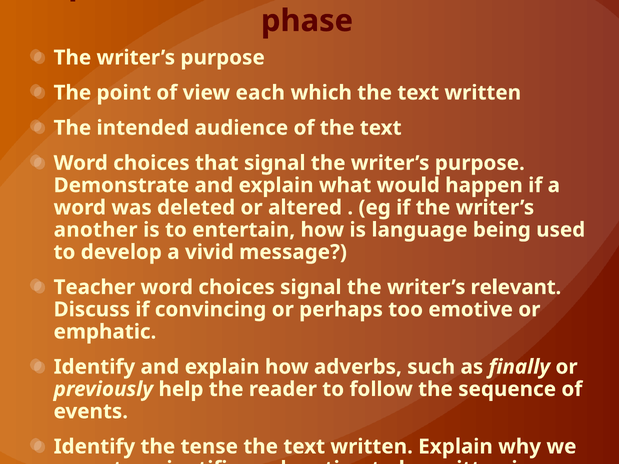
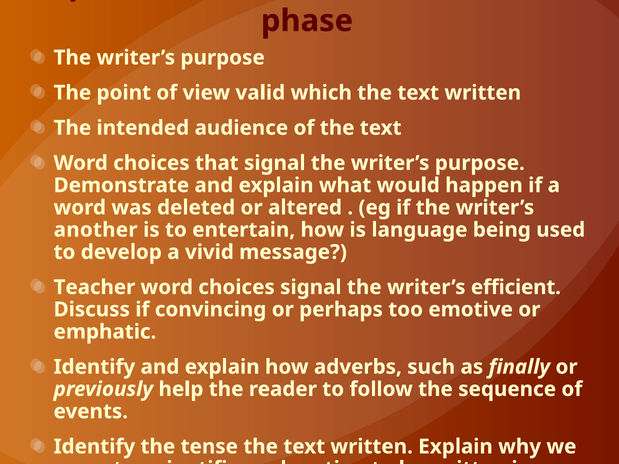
each: each -> valid
relevant: relevant -> efficient
